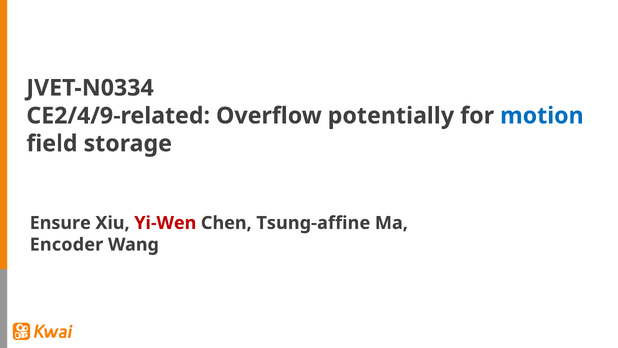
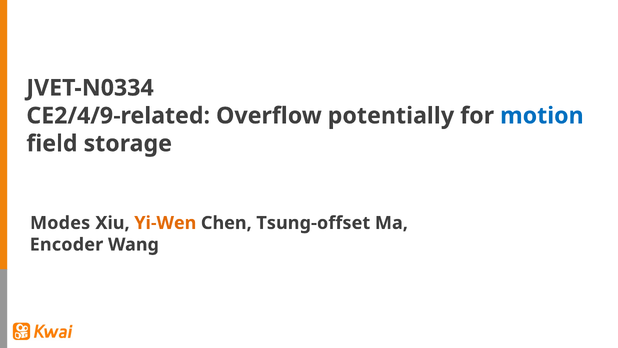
Ensure: Ensure -> Modes
Yi-Wen colour: red -> orange
Tsung-affine: Tsung-affine -> Tsung-offset
